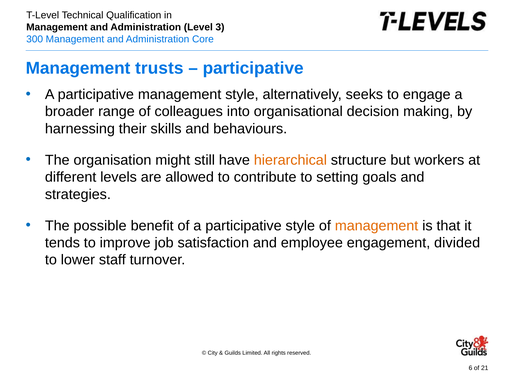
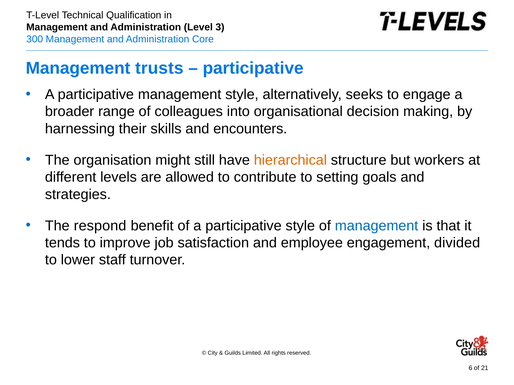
behaviours: behaviours -> encounters
possible: possible -> respond
management at (377, 226) colour: orange -> blue
